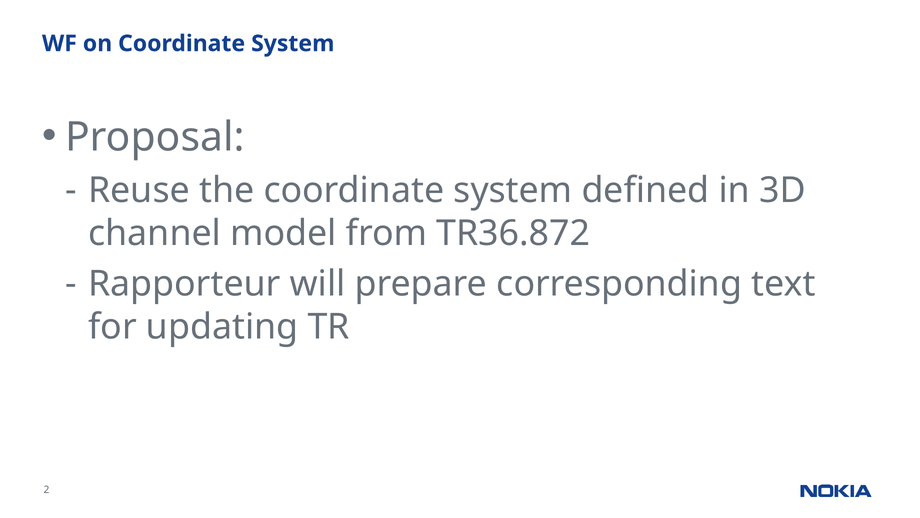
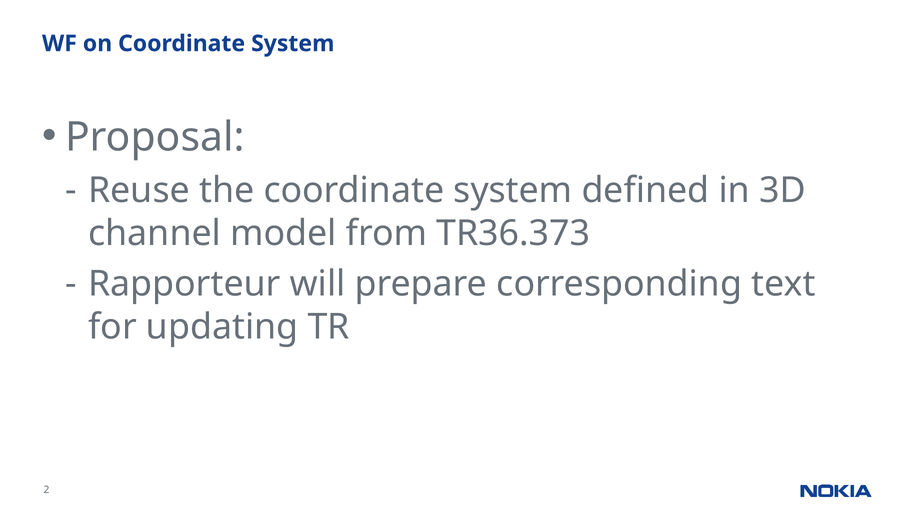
TR36.872: TR36.872 -> TR36.373
